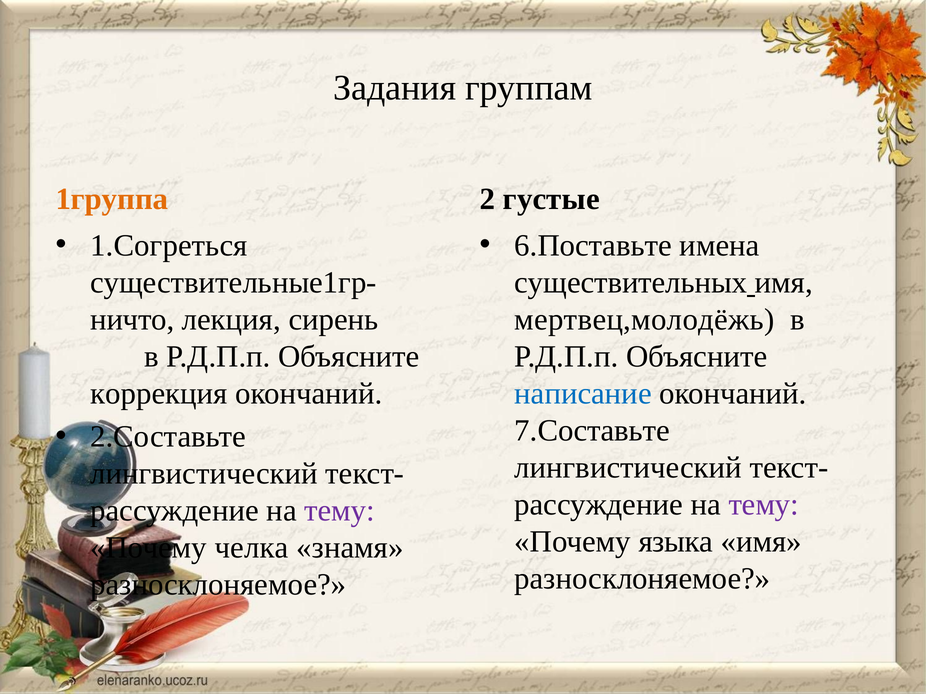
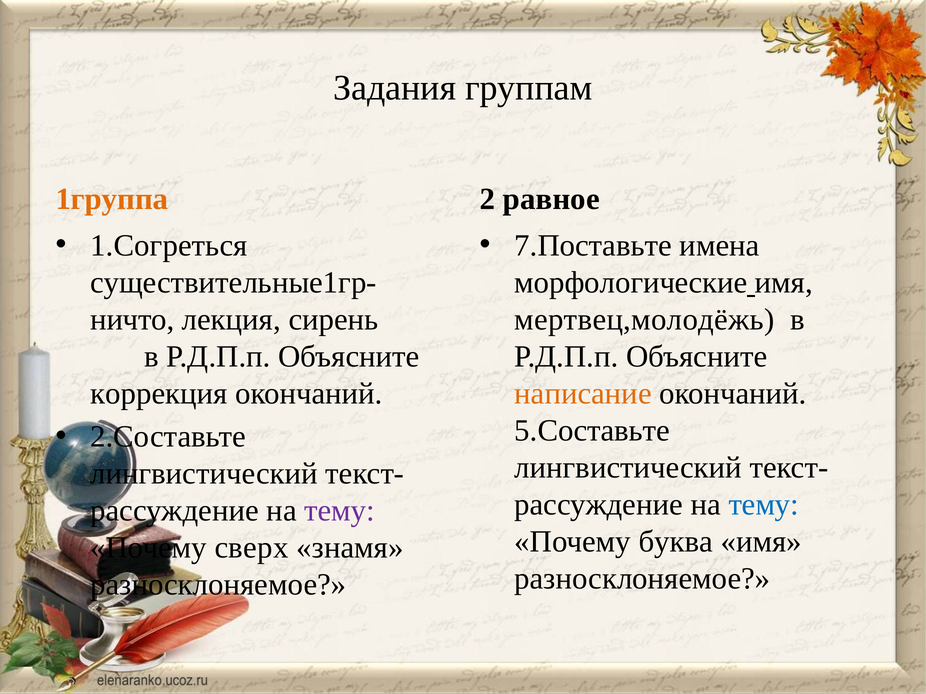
густые: густые -> равное
6.Поставьте: 6.Поставьте -> 7.Поставьте
существительных: существительных -> морфологические
написание colour: blue -> orange
7.Составьте: 7.Составьте -> 5.Составьте
тему at (764, 505) colour: purple -> blue
языка: языка -> буква
челка: челка -> сверх
